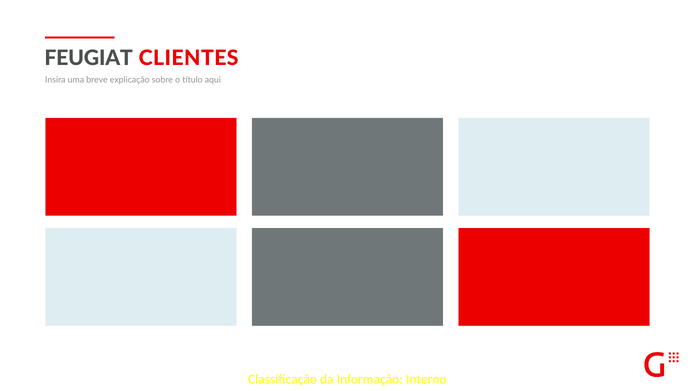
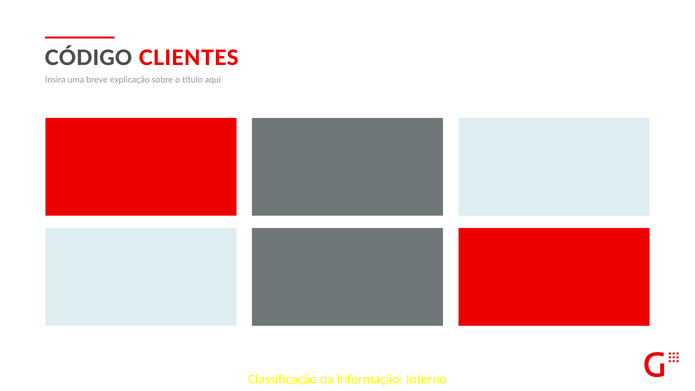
FEUGIAT: FEUGIAT -> CÓDIGO
